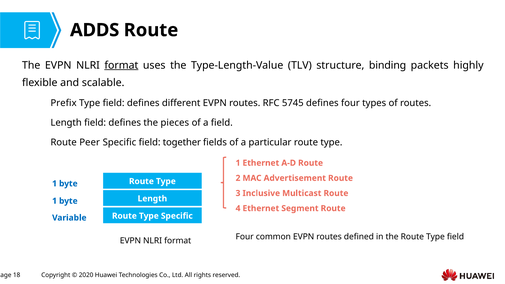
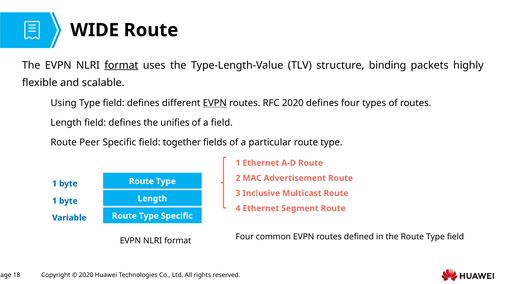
ADDS: ADDS -> WIDE
Prefix: Prefix -> Using
EVPN at (215, 103) underline: none -> present
RFC 5745: 5745 -> 2020
pieces: pieces -> unifies
